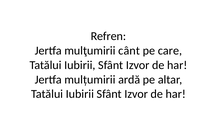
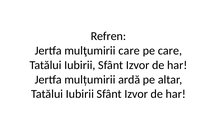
mulţumirii cânt: cânt -> care
